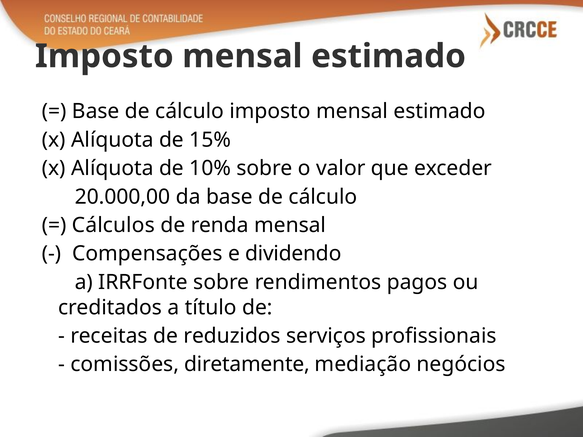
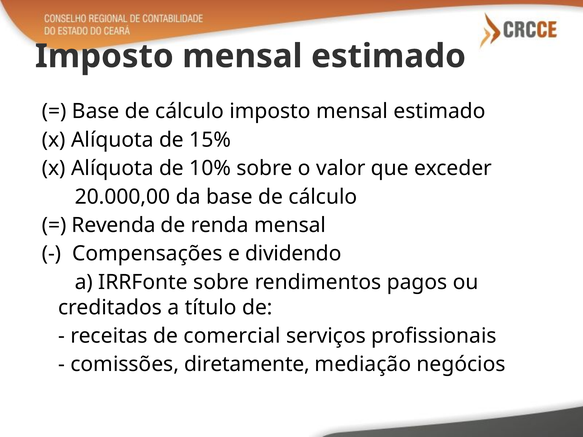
Cálculos: Cálculos -> Revenda
reduzidos: reduzidos -> comercial
